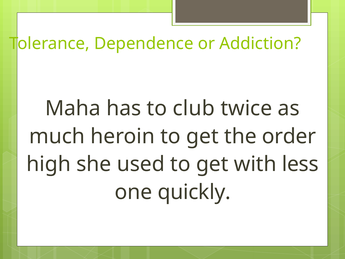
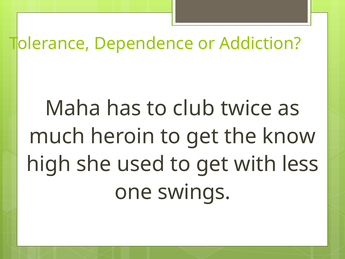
order: order -> know
quickly: quickly -> swings
